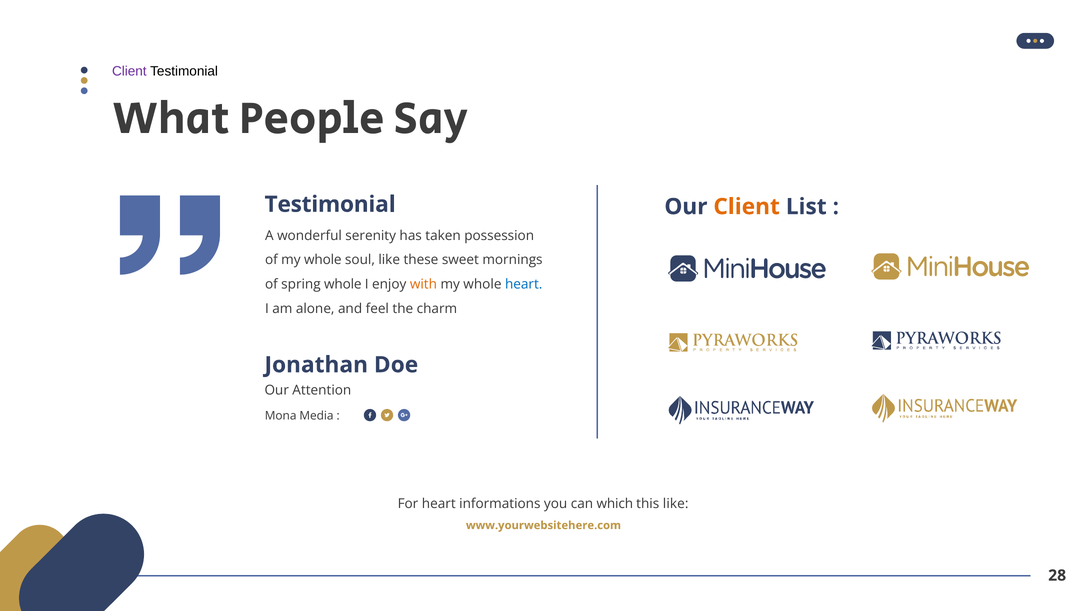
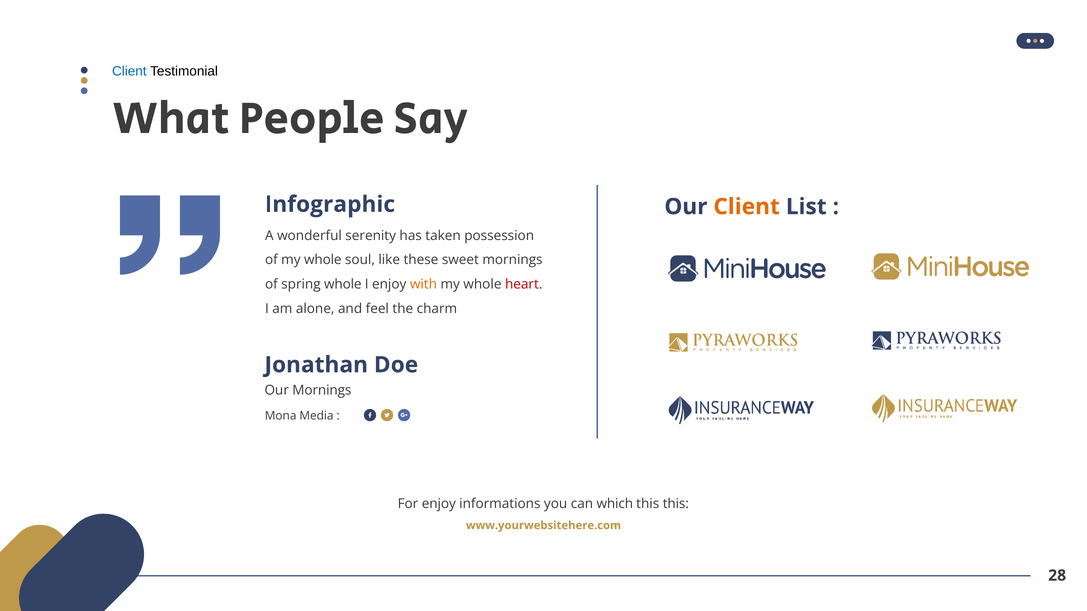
Client at (129, 71) colour: purple -> blue
Testimonial at (330, 205): Testimonial -> Infographic
heart at (524, 285) colour: blue -> red
Our Attention: Attention -> Mornings
For heart: heart -> enjoy
this like: like -> this
